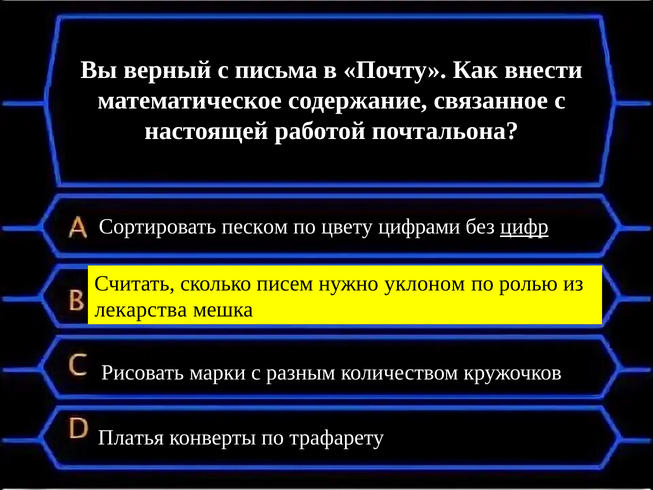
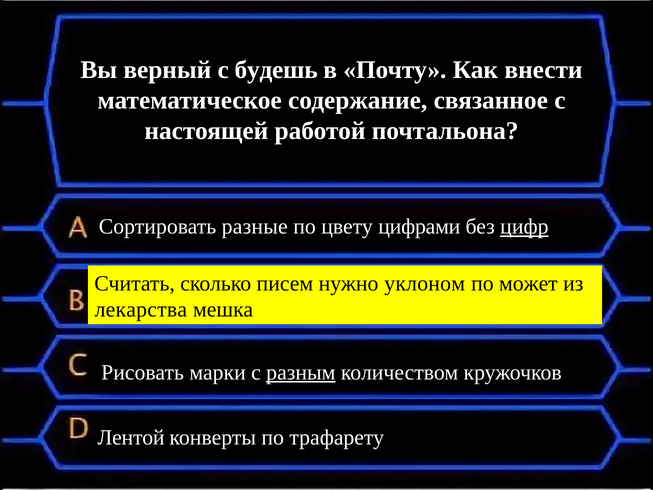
письма: письма -> будешь
песком: песком -> разные
ролью: ролью -> может
разным underline: none -> present
Платья: Платья -> Лентой
